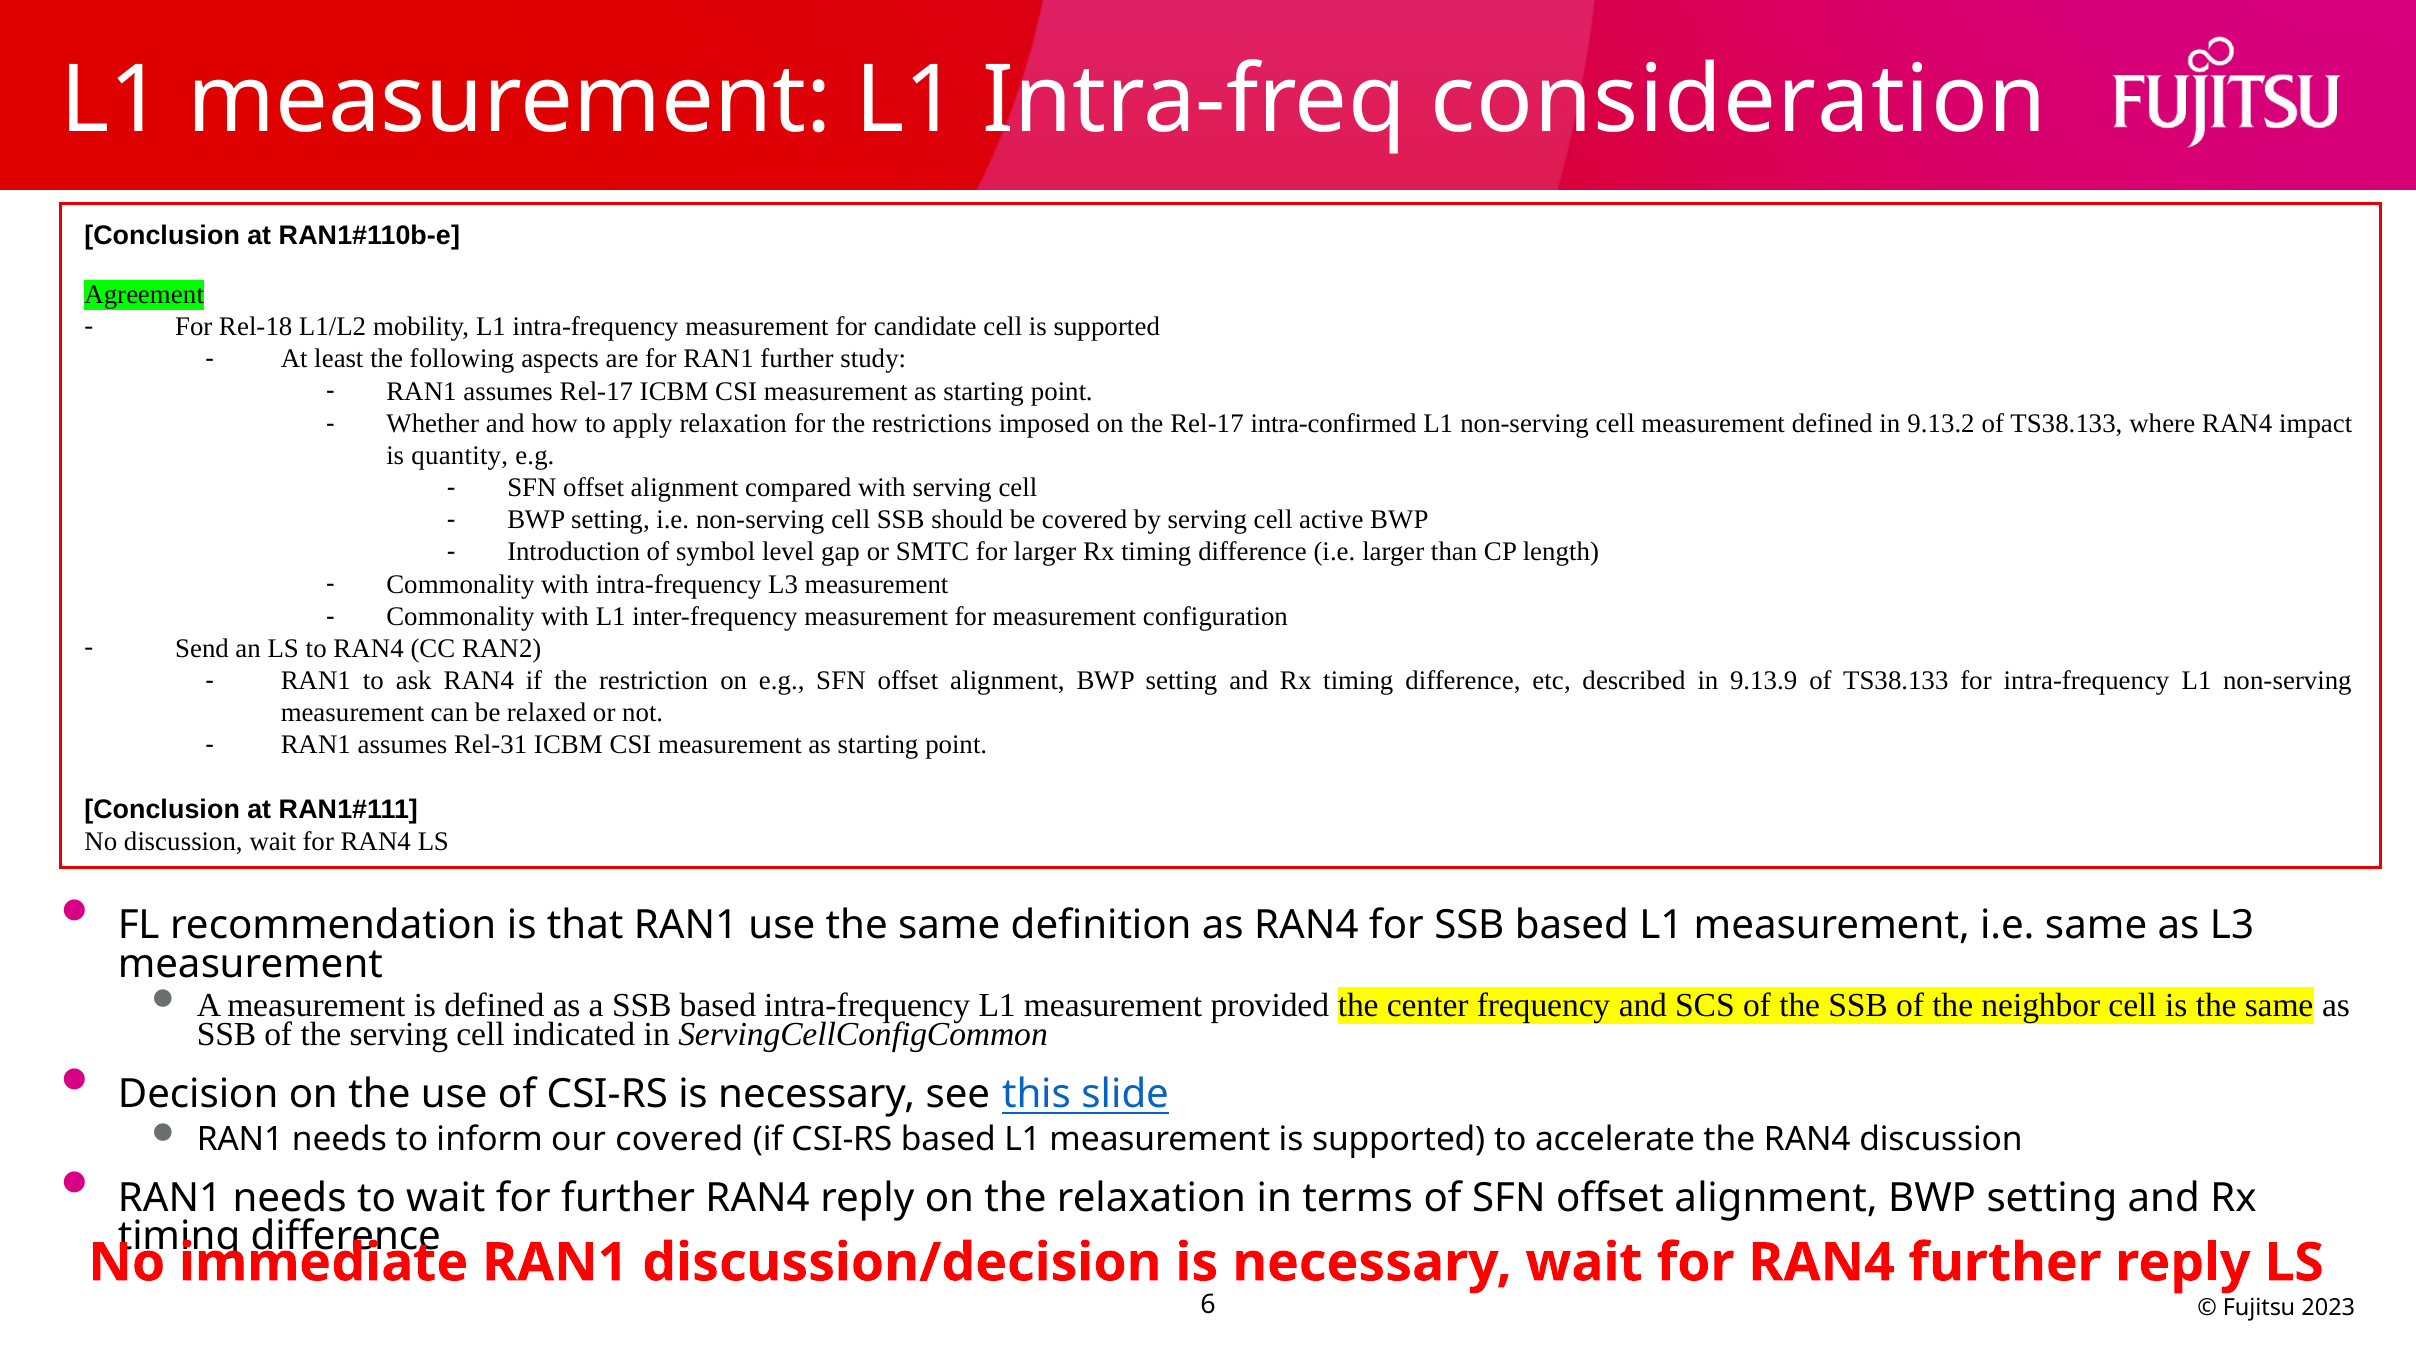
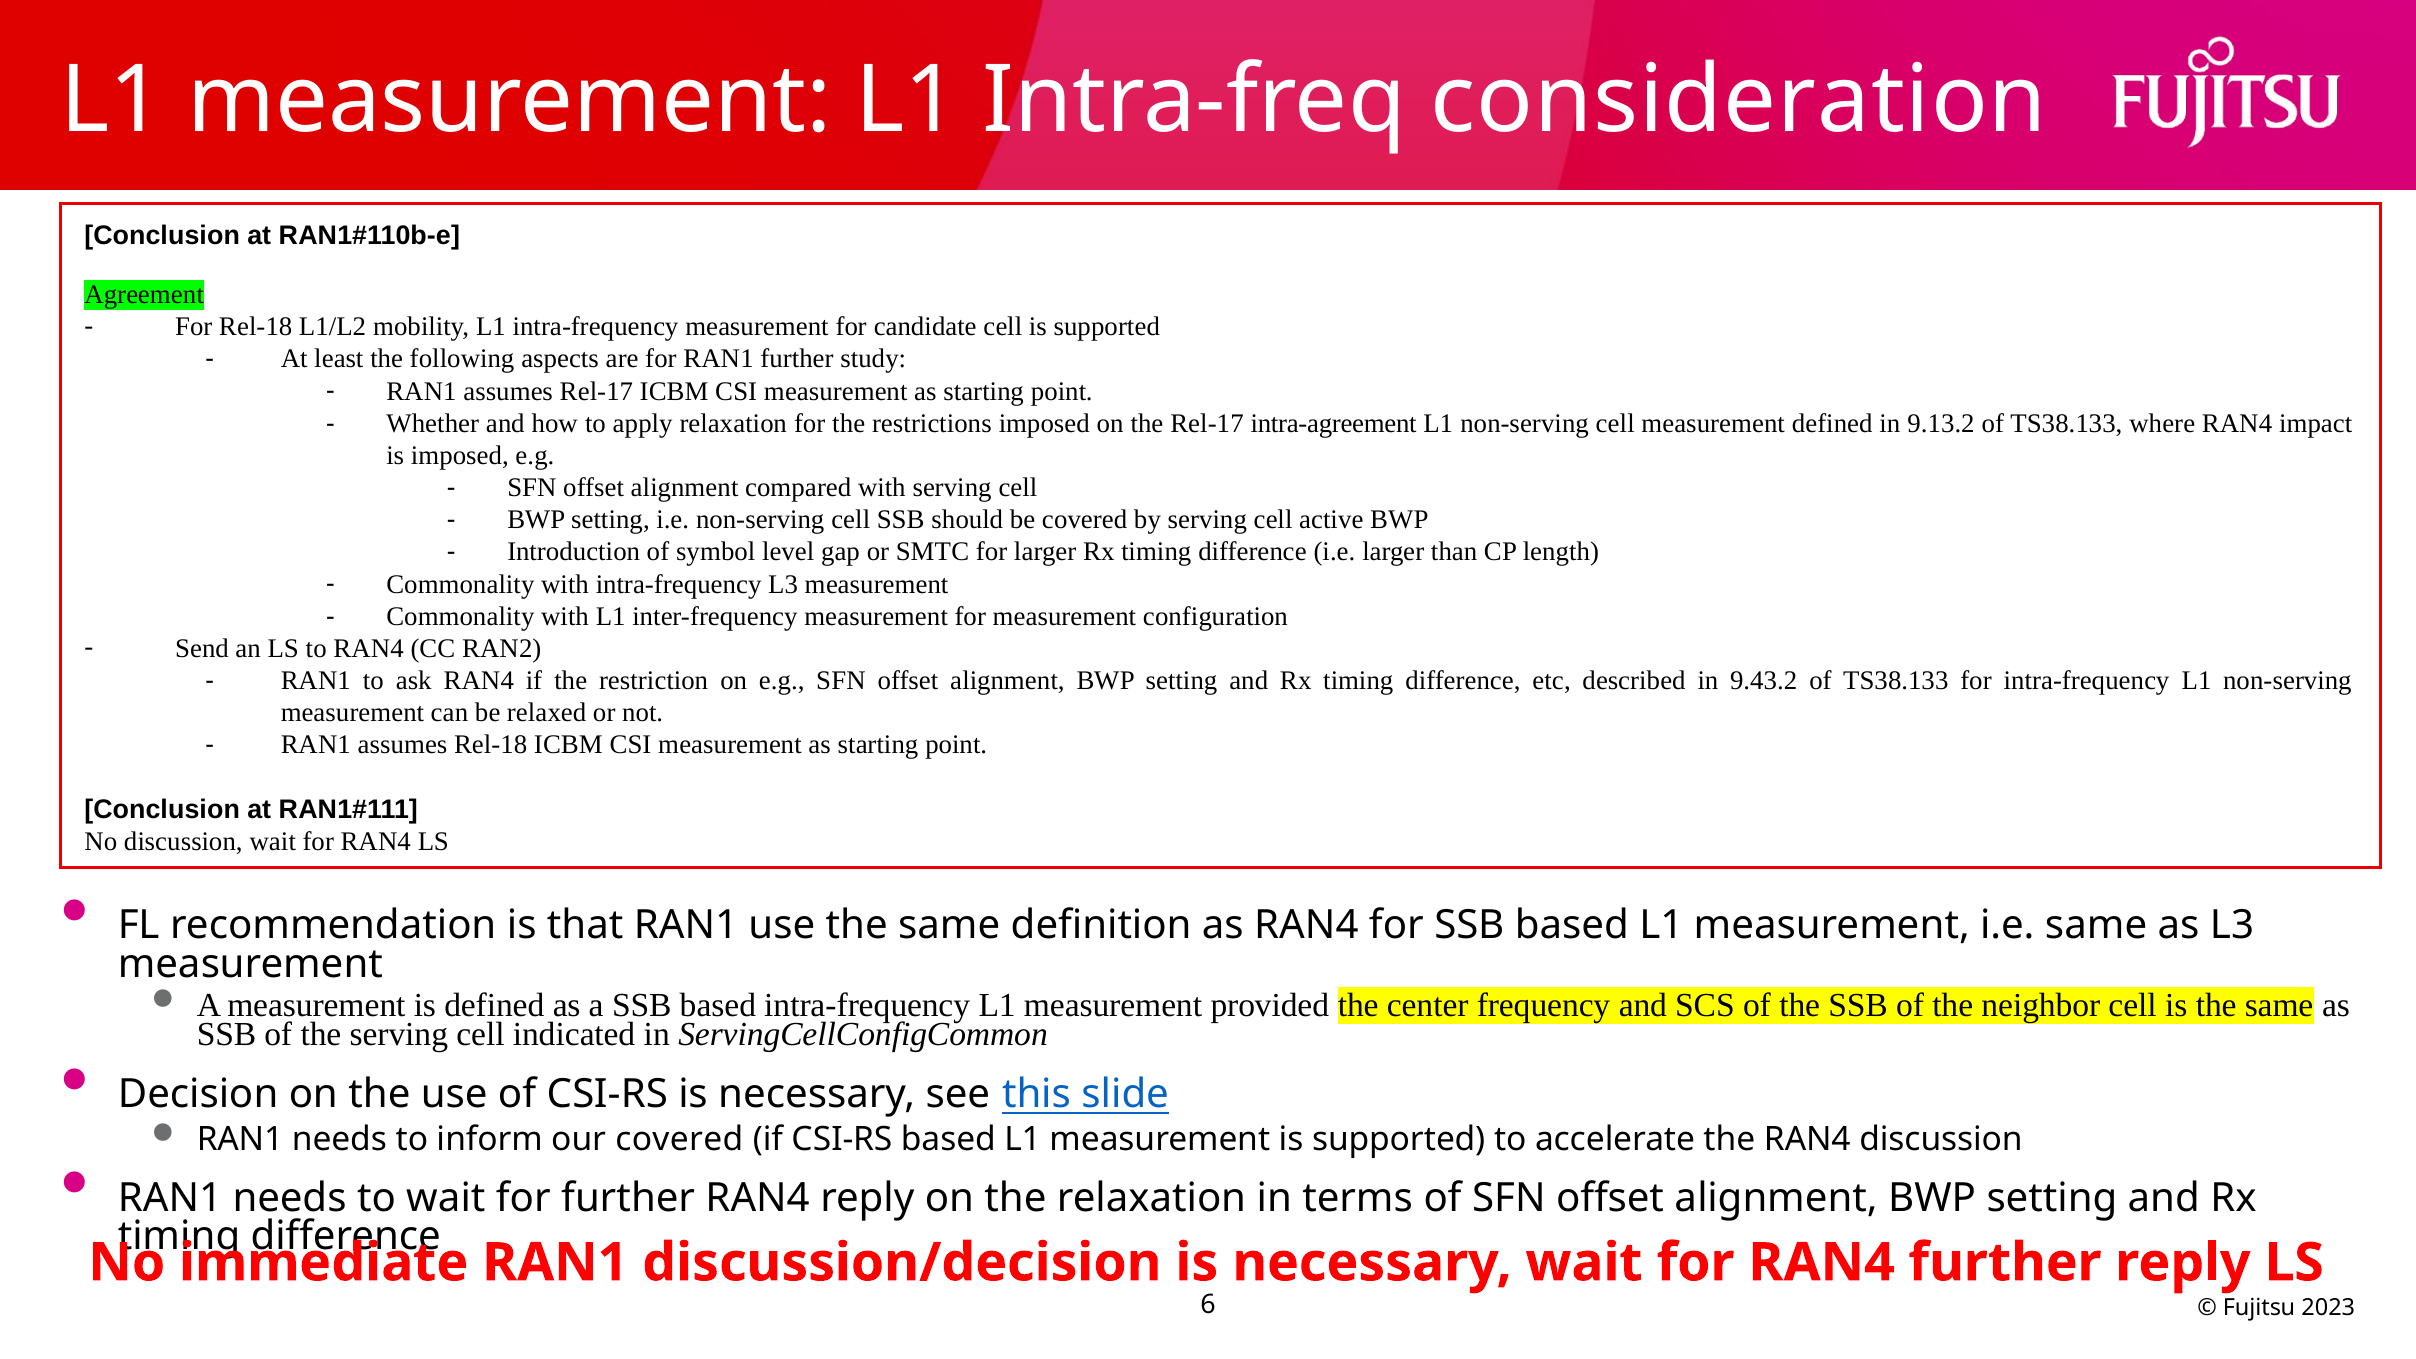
intra-confirmed: intra-confirmed -> intra-agreement
is quantity: quantity -> imposed
9.13.9: 9.13.9 -> 9.43.2
assumes Rel-31: Rel-31 -> Rel-18
